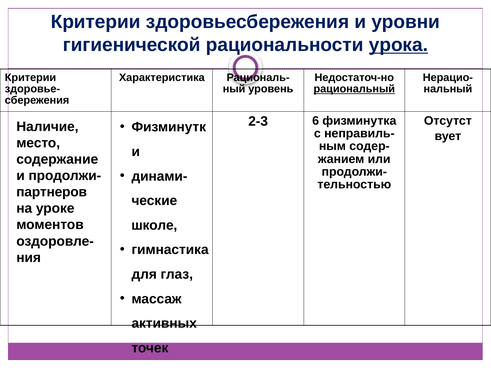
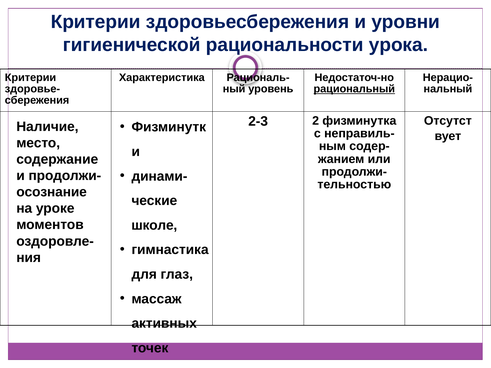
урока underline: present -> none
6: 6 -> 2
партнеров: партнеров -> осознание
